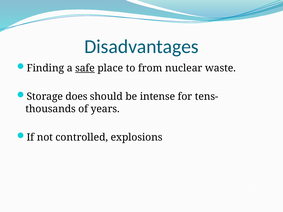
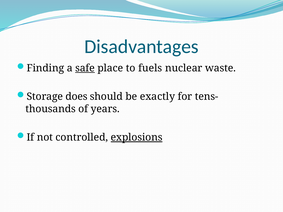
from: from -> fuels
intense: intense -> exactly
explosions underline: none -> present
